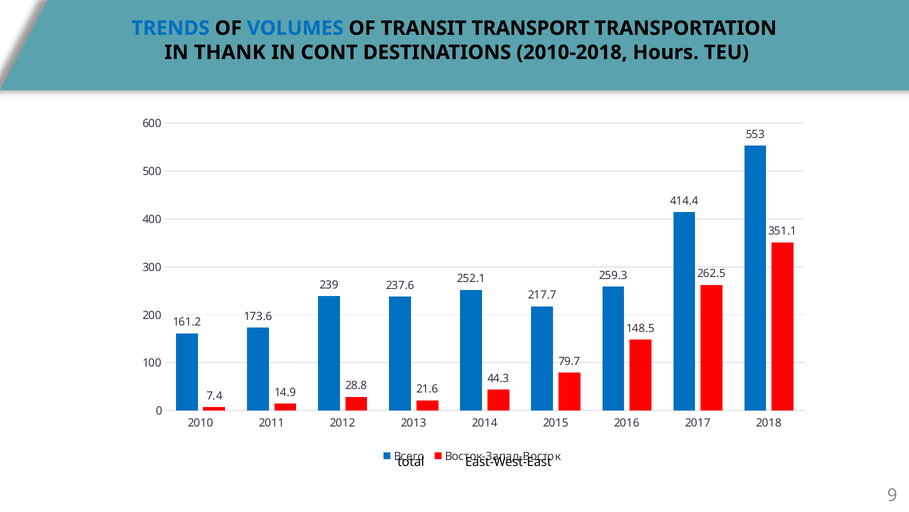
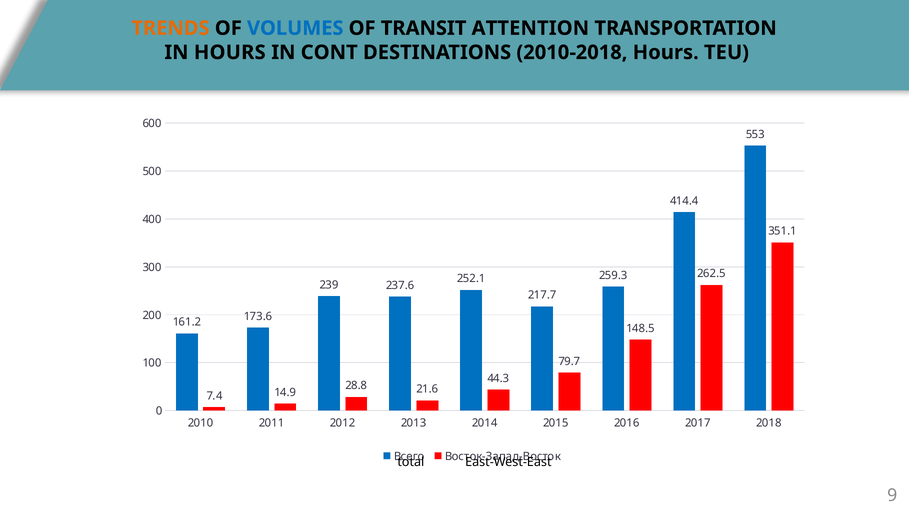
TRENDS colour: blue -> orange
TRANSPORT: TRANSPORT -> ATTENTION
IN THANK: THANK -> HOURS
